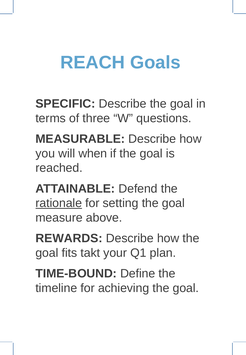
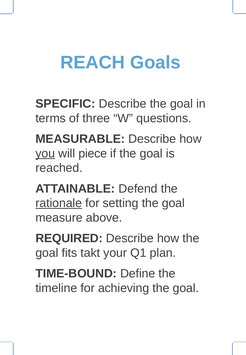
you underline: none -> present
when: when -> piece
REWARDS: REWARDS -> REQUIRED
